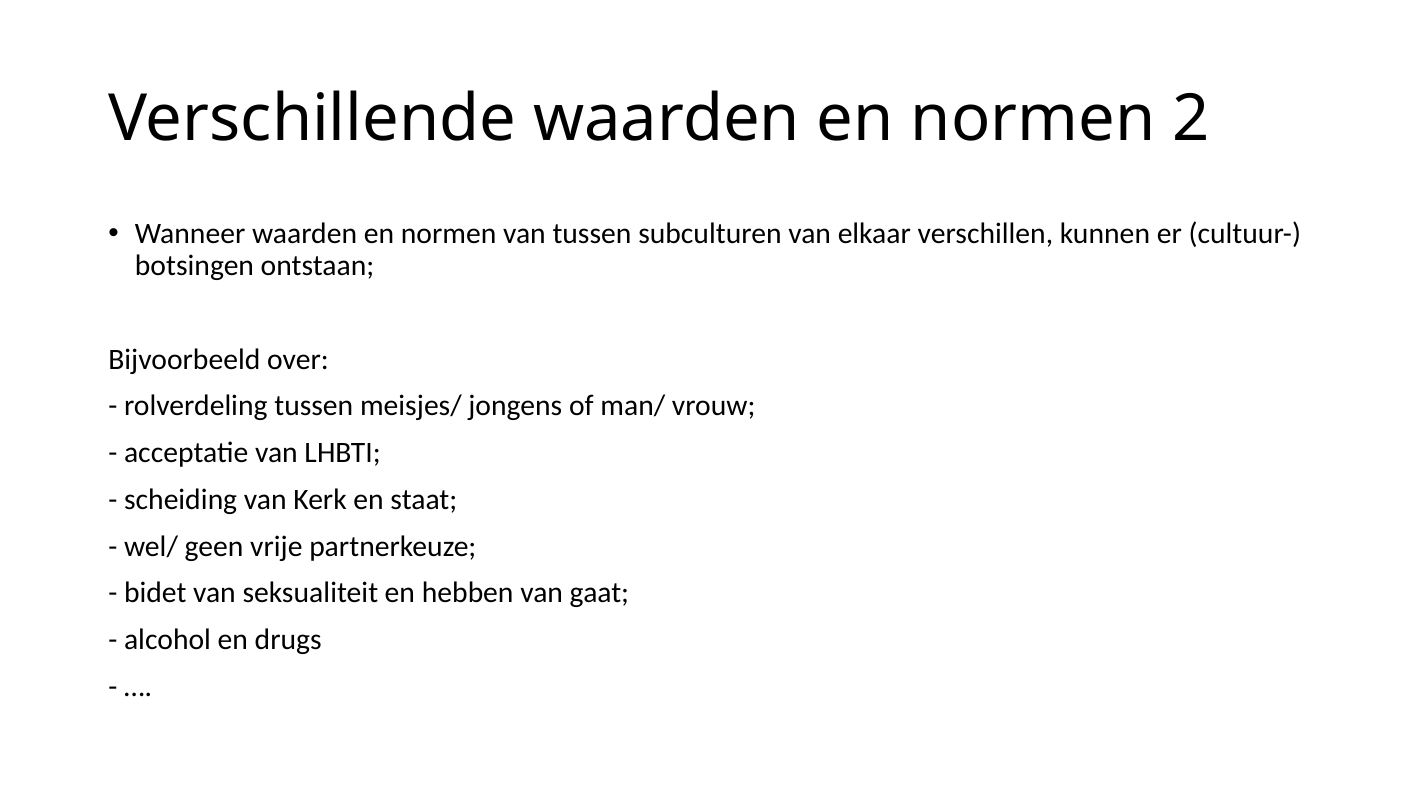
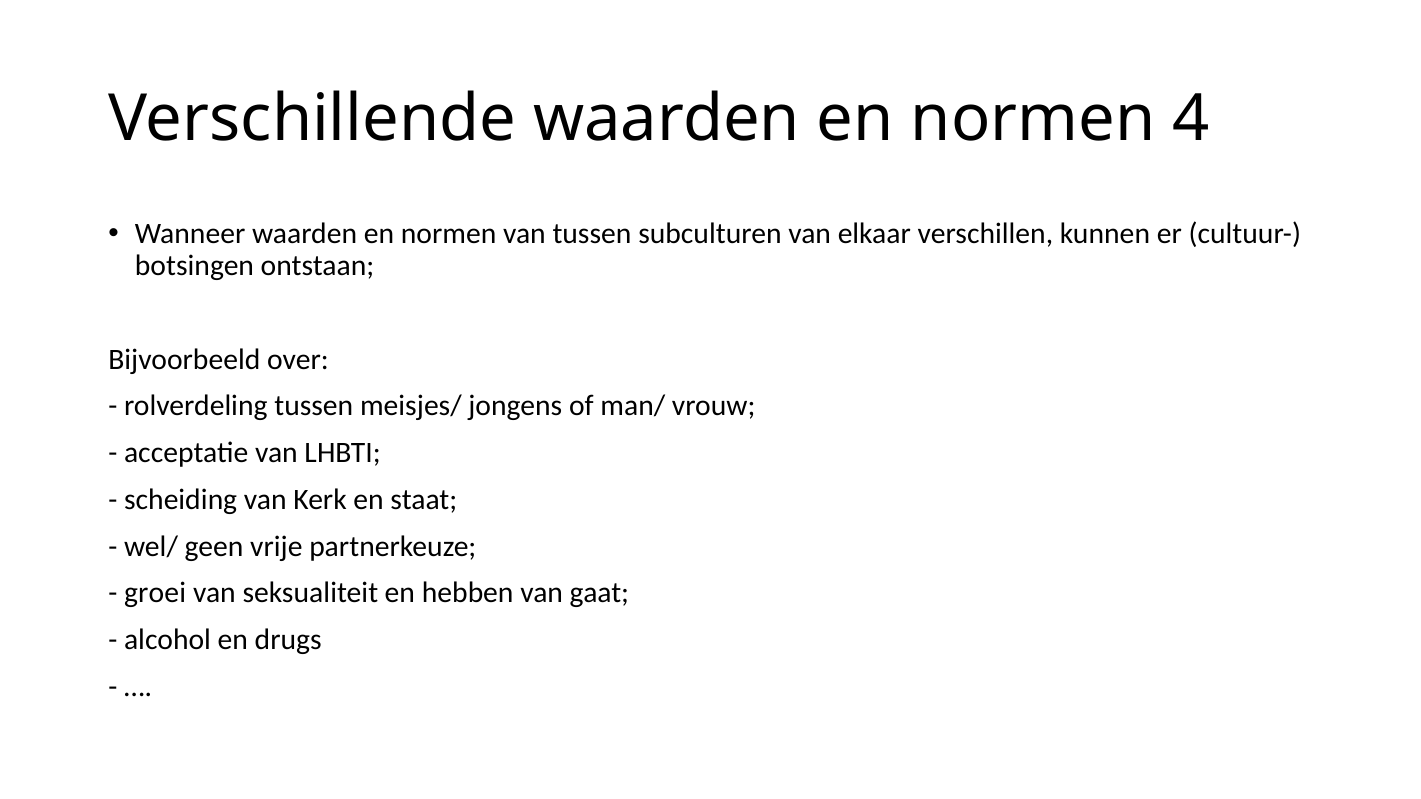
2: 2 -> 4
bidet: bidet -> groei
